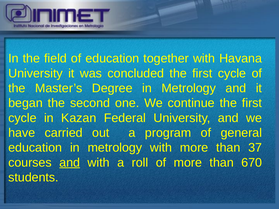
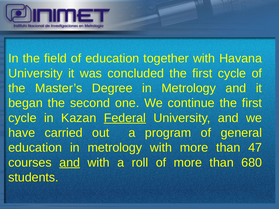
Federal underline: none -> present
37: 37 -> 47
670: 670 -> 680
